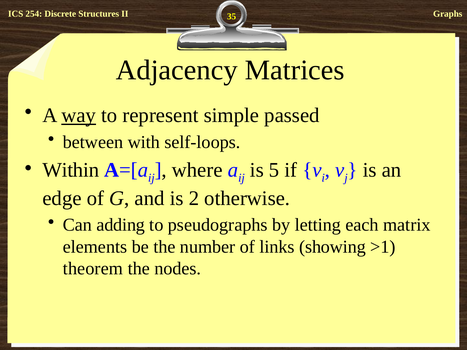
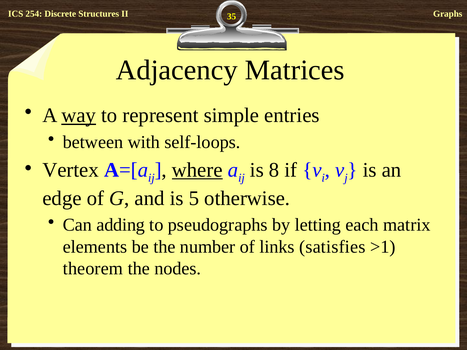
passed: passed -> entries
Within: Within -> Vertex
where underline: none -> present
5: 5 -> 8
2: 2 -> 5
showing: showing -> satisfies
